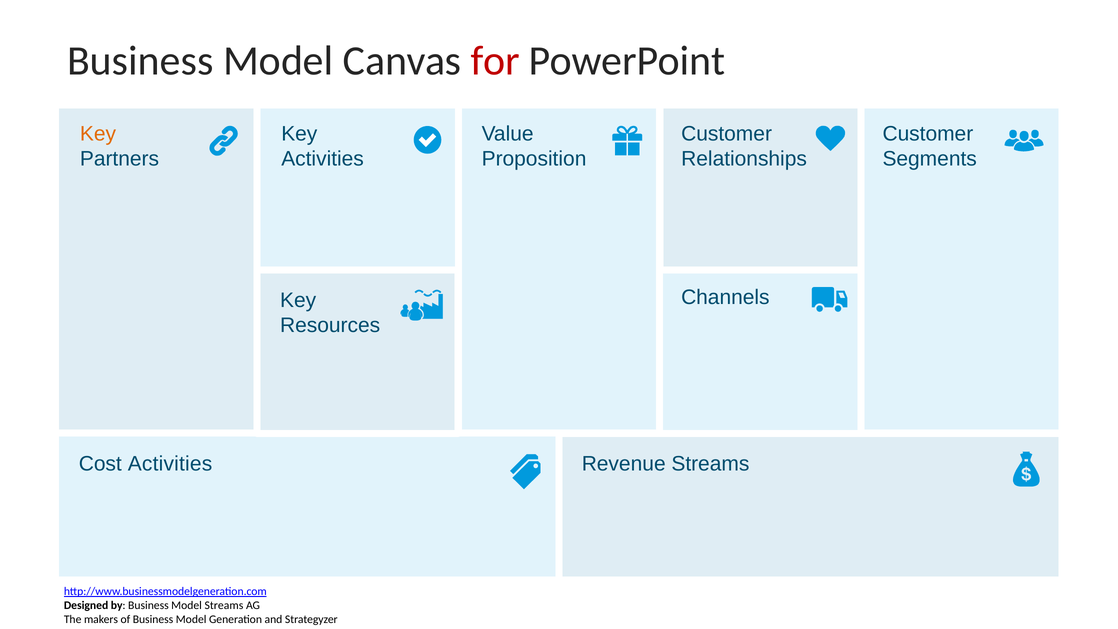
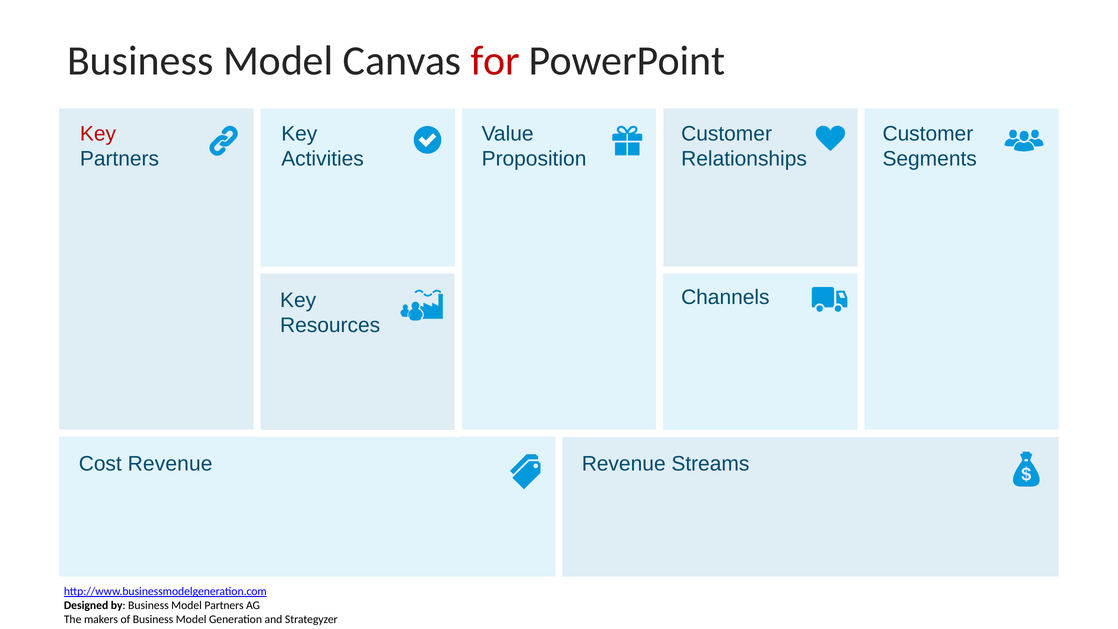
Key at (98, 134) colour: orange -> red
Cost Activities: Activities -> Revenue
Model Streams: Streams -> Partners
